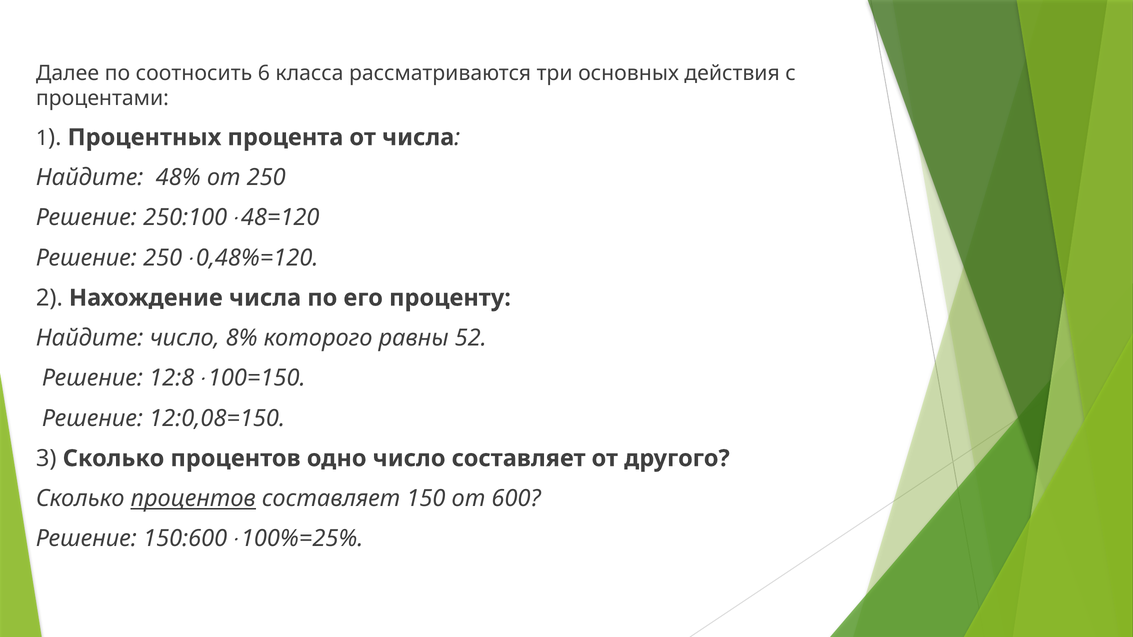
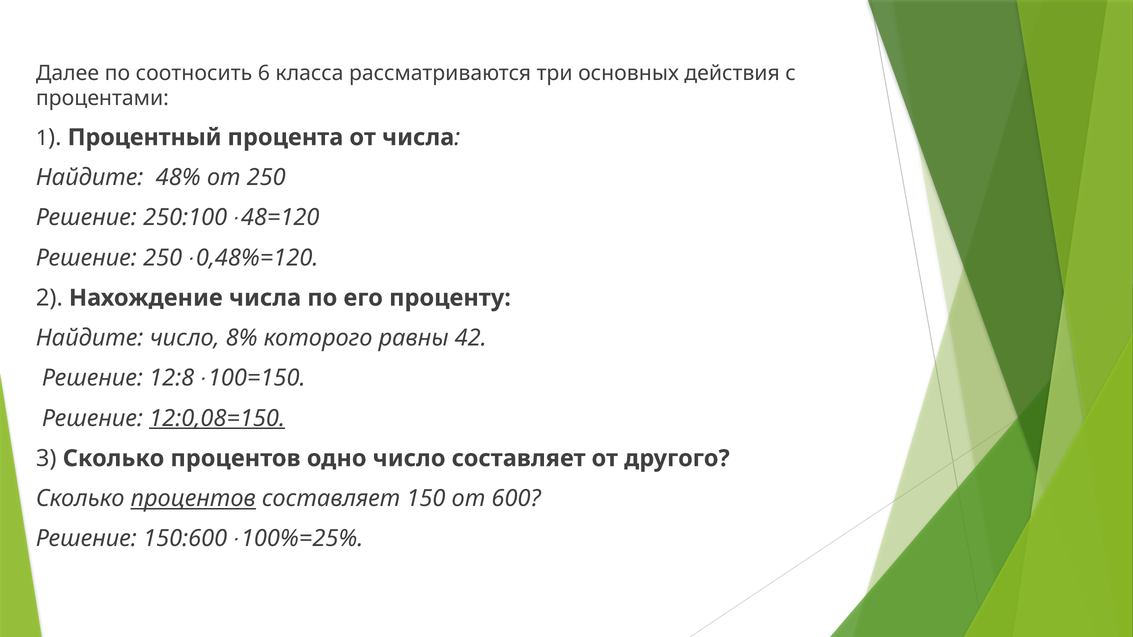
Процентных: Процентных -> Процентный
52: 52 -> 42
12:0,08=150 underline: none -> present
